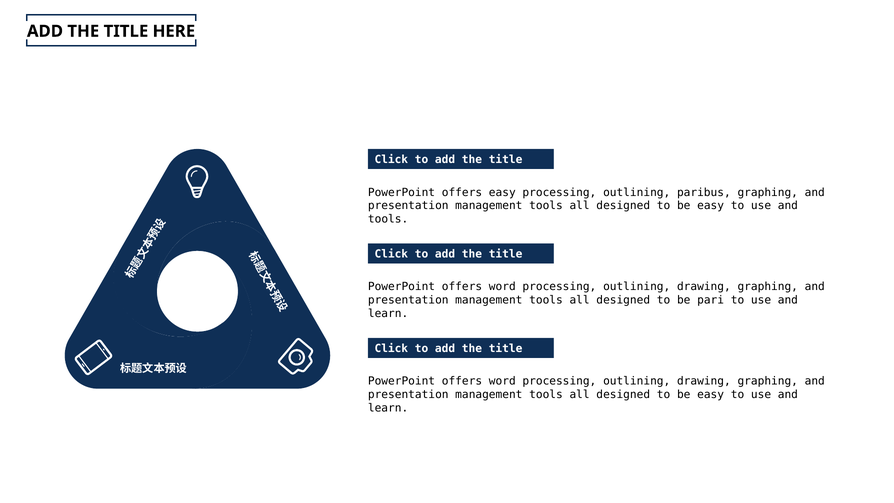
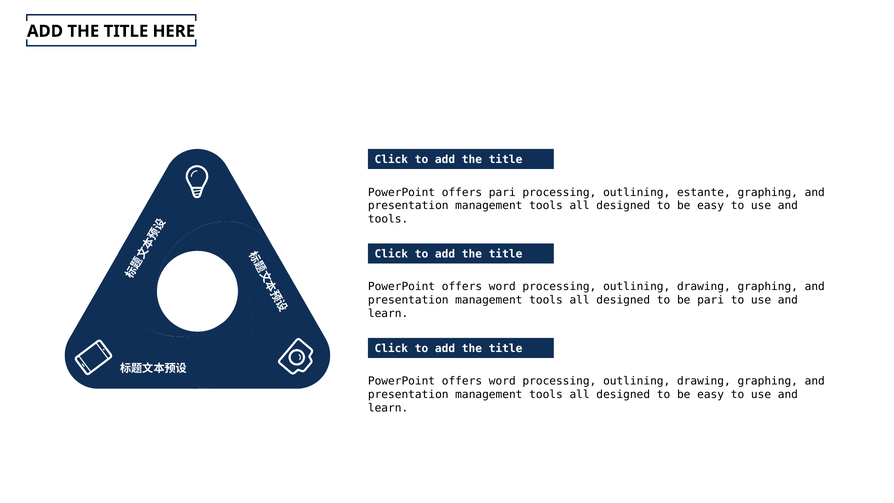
offers easy: easy -> pari
paribus: paribus -> estante
